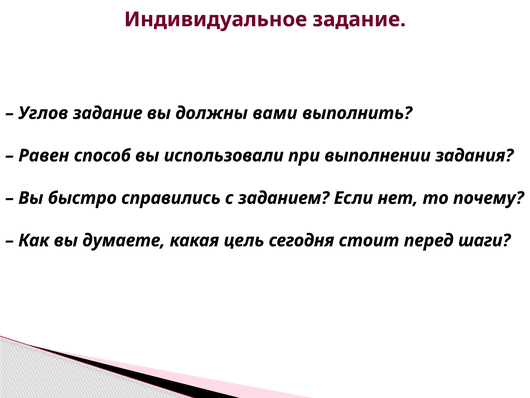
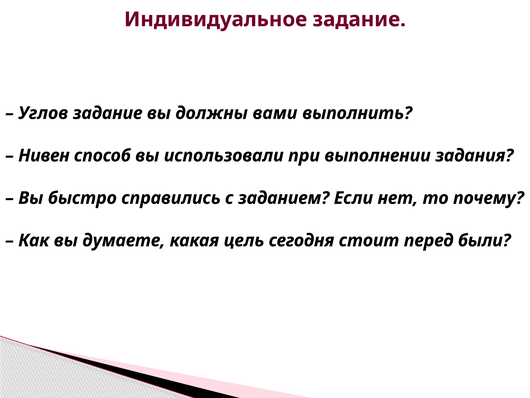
Равен: Равен -> Нивен
шаги: шаги -> были
